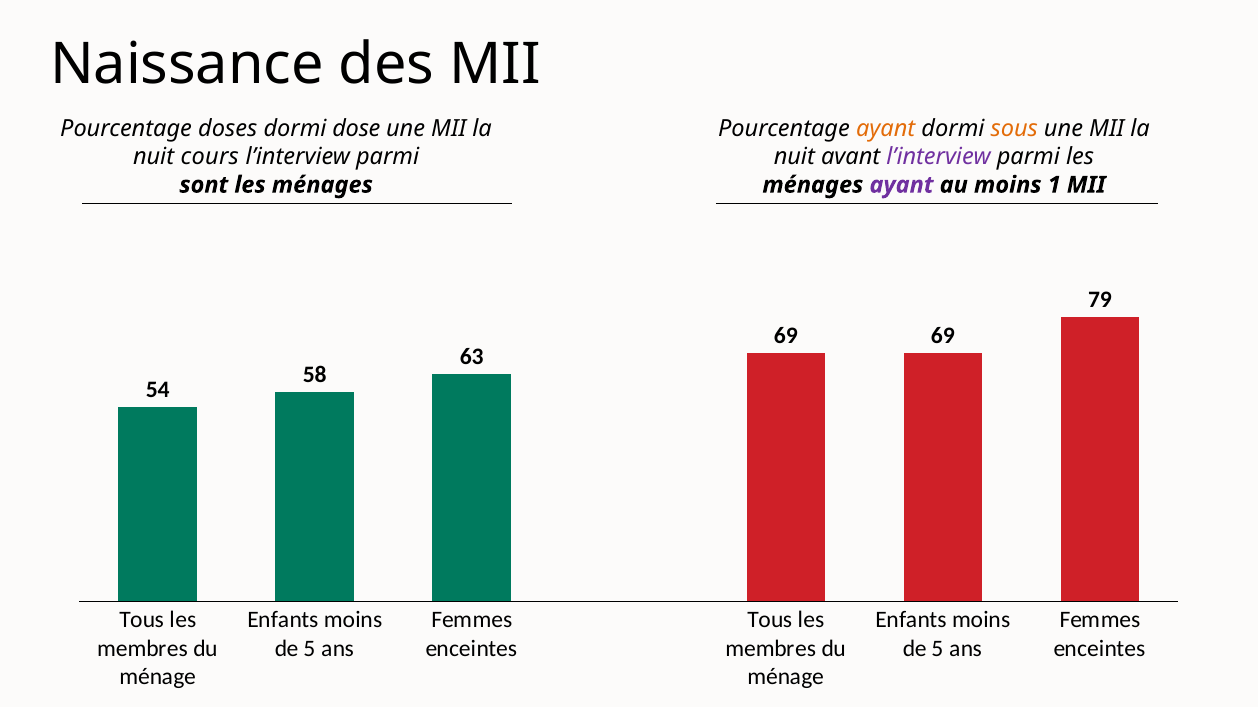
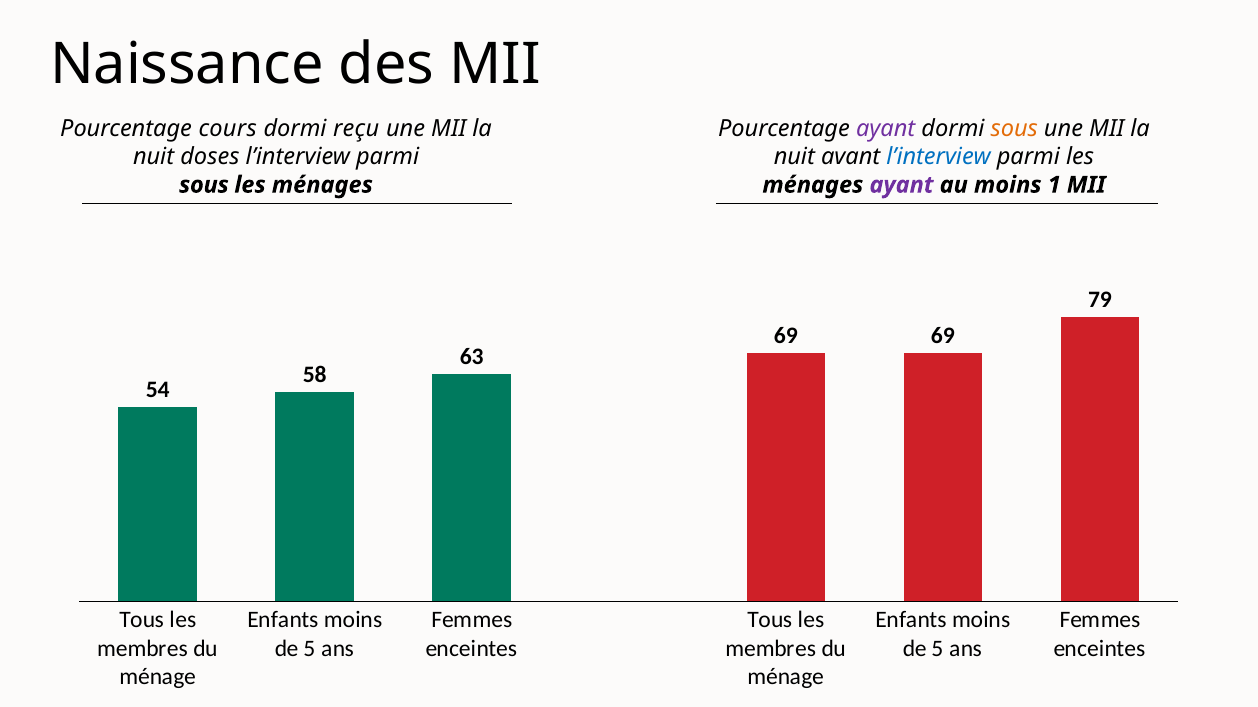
doses: doses -> cours
dose: dose -> reçu
ayant at (886, 128) colour: orange -> purple
cours: cours -> doses
l’interview at (939, 157) colour: purple -> blue
sont at (204, 185): sont -> sous
